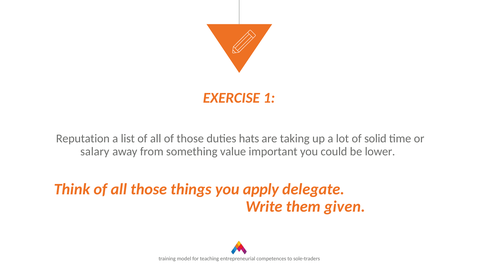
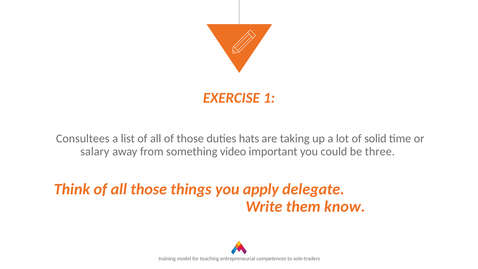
Reputation: Reputation -> Consultees
value: value -> video
lower: lower -> three
given: given -> know
